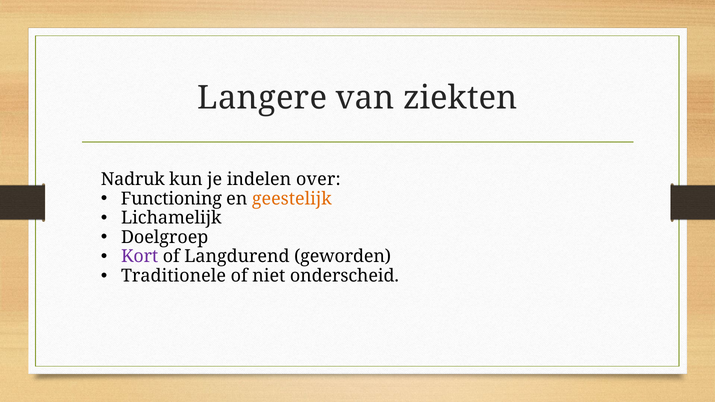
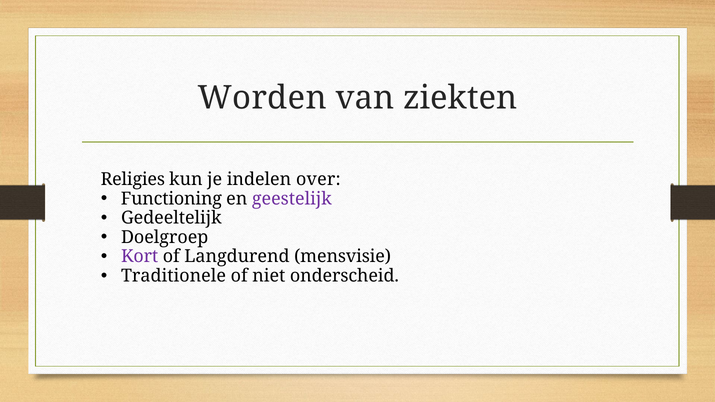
Langere: Langere -> Worden
Nadruk: Nadruk -> Religies
geestelijk colour: orange -> purple
Lichamelijk: Lichamelijk -> Gedeeltelijk
geworden: geworden -> mensvisie
